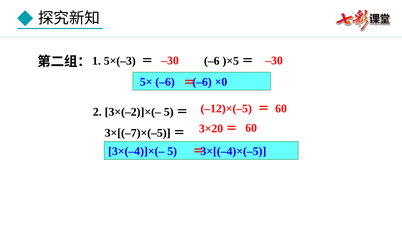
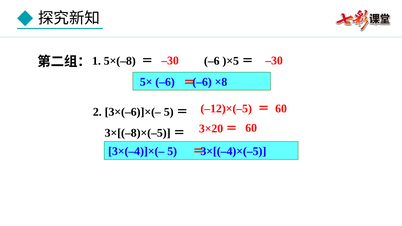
5×(–3: 5×(–3 -> 5×(–8
×0: ×0 -> ×8
3×(–2)]×(–: 3×(–2)]×(– -> 3×(–6)]×(–
3×[(–7)×(–5: 3×[(–7)×(–5 -> 3×[(–8)×(–5
